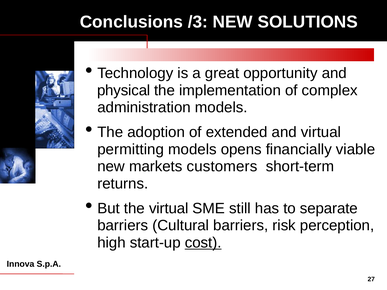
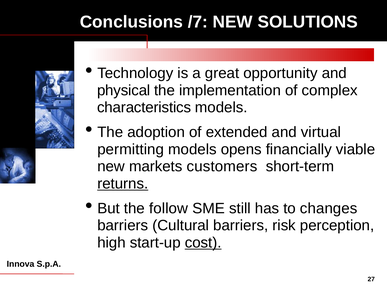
/3: /3 -> /7
administration: administration -> characteristics
returns underline: none -> present
the virtual: virtual -> follow
separate: separate -> changes
